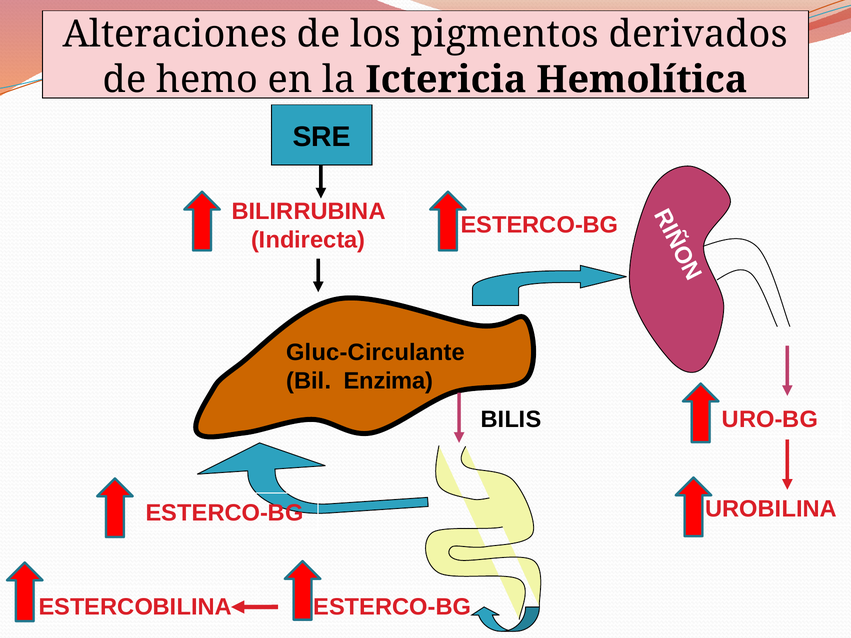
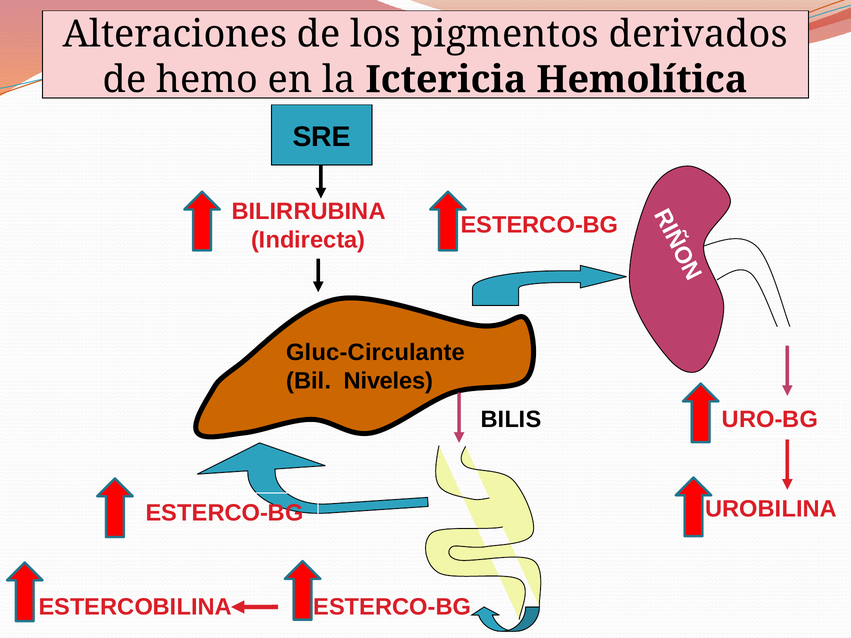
Enzima: Enzima -> Niveles
